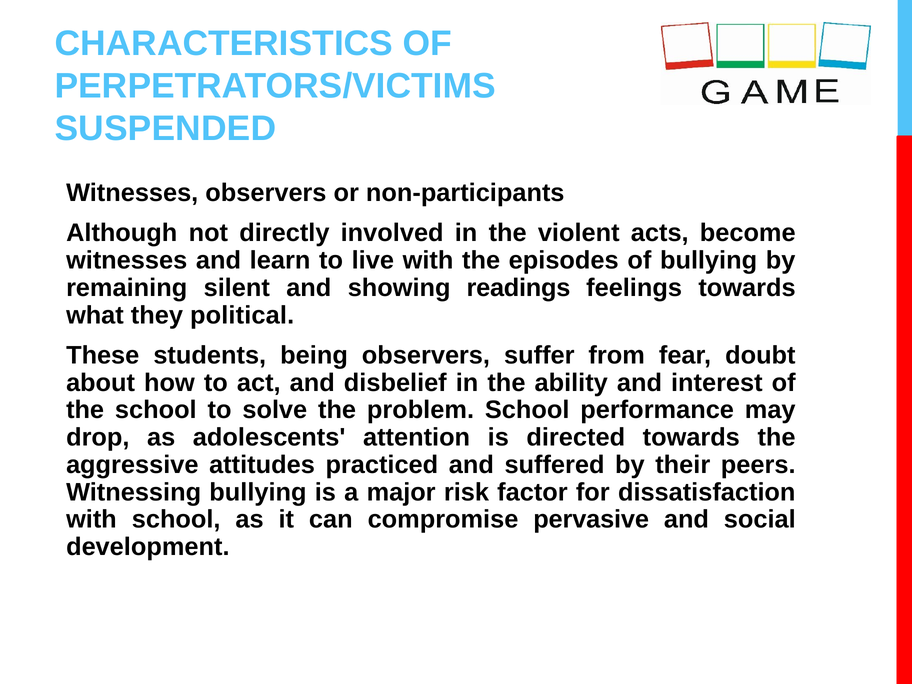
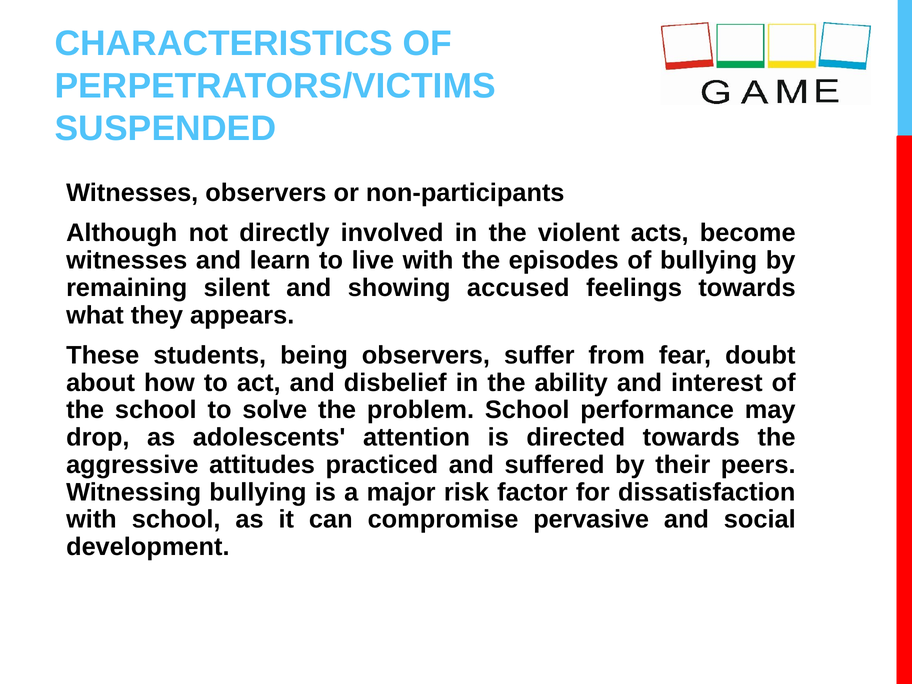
readings: readings -> accused
political: political -> appears
